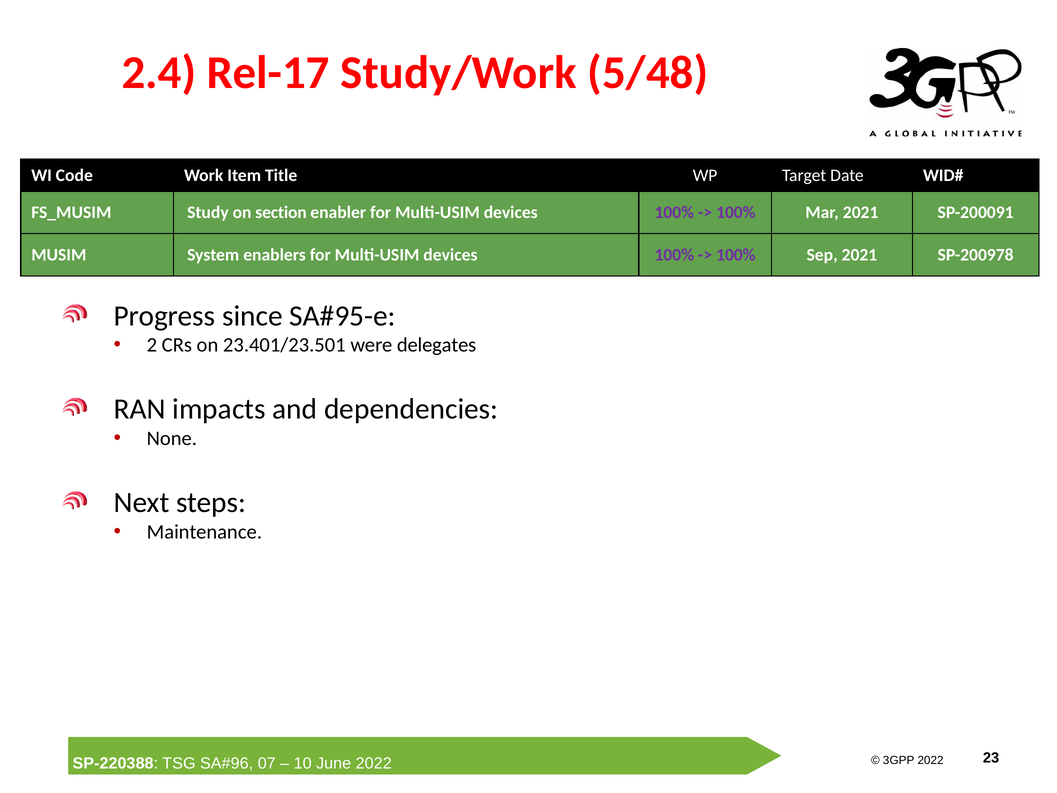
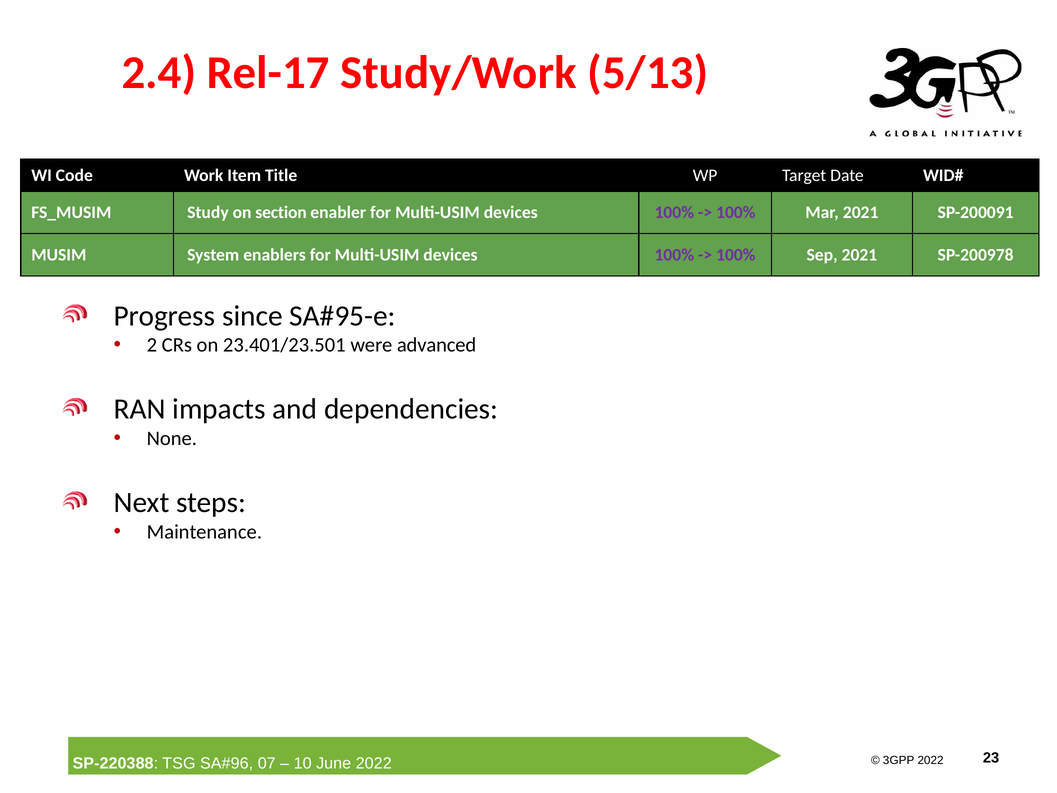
5/48: 5/48 -> 5/13
delegates: delegates -> advanced
